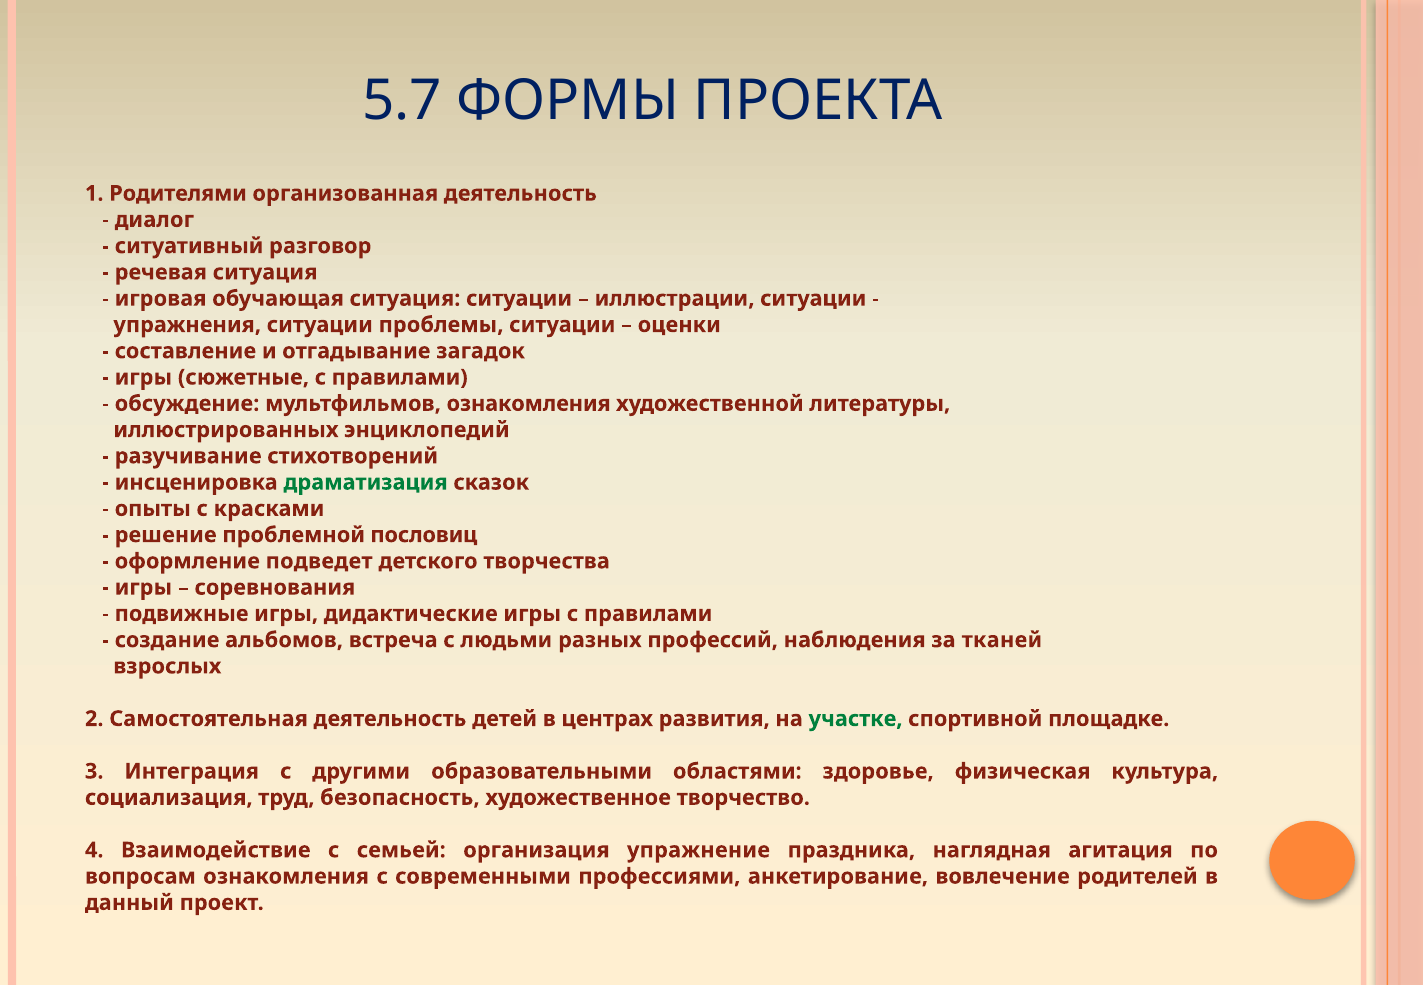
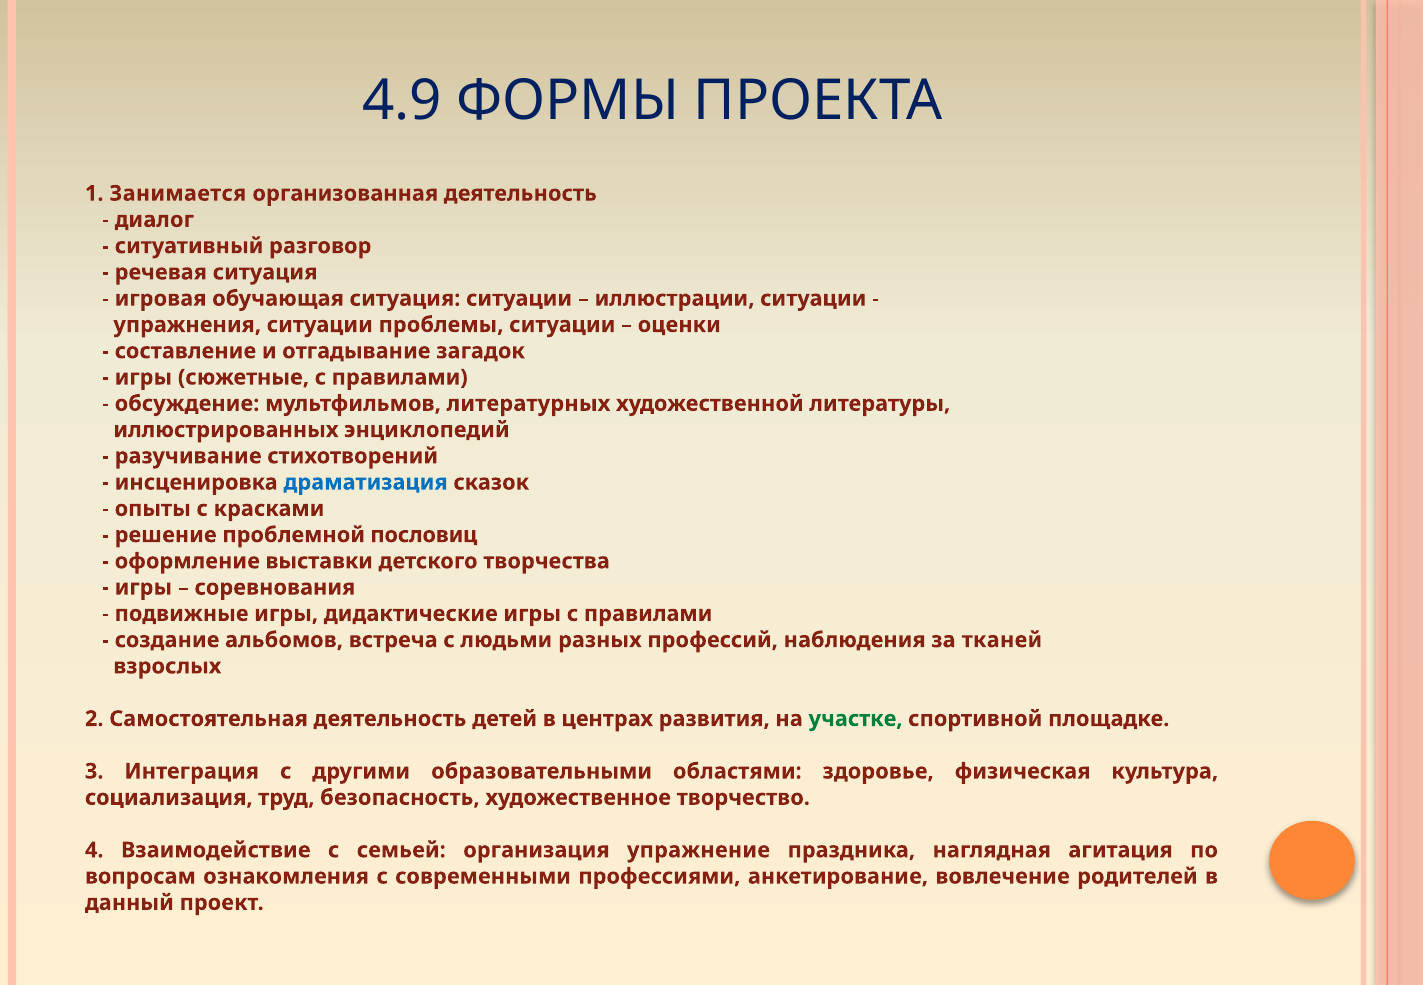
5.7: 5.7 -> 4.9
Родителями: Родителями -> Занимается
мультфильмов ознакомления: ознакомления -> литературных
драматизация colour: green -> blue
подведет: подведет -> выставки
